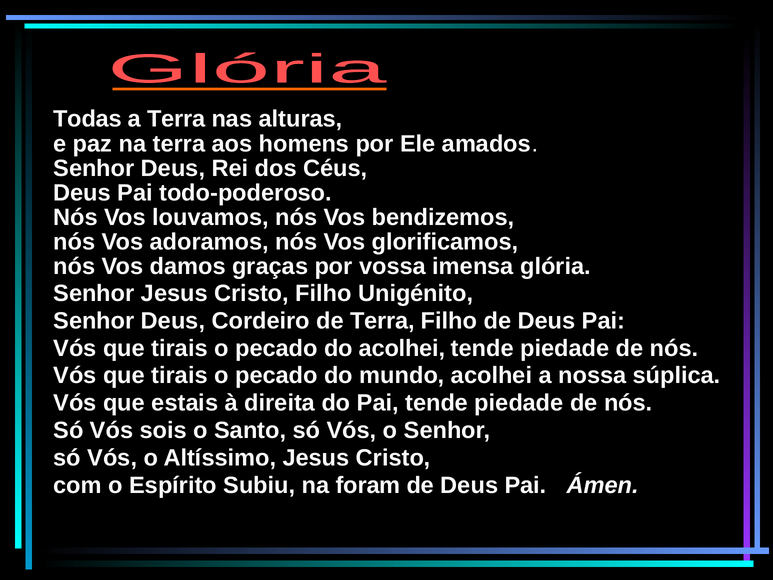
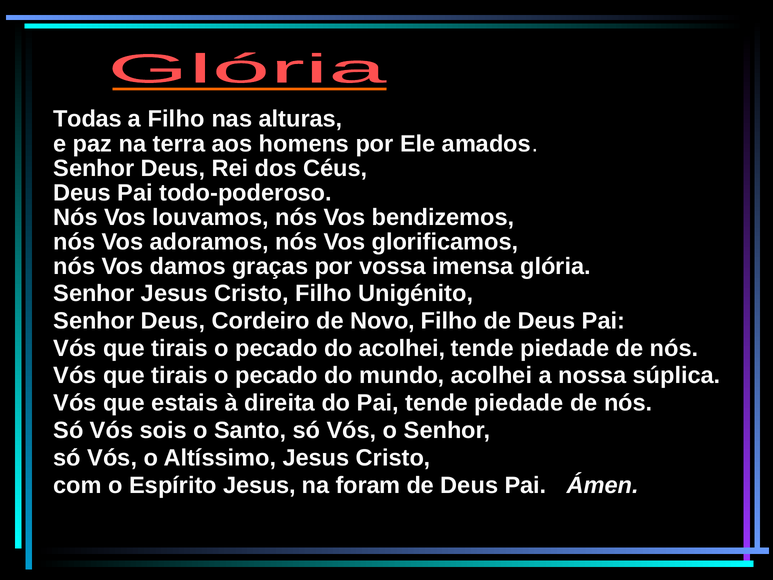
a Terra: Terra -> Filho
de Terra: Terra -> Novo
Espírito Subiu: Subiu -> Jesus
